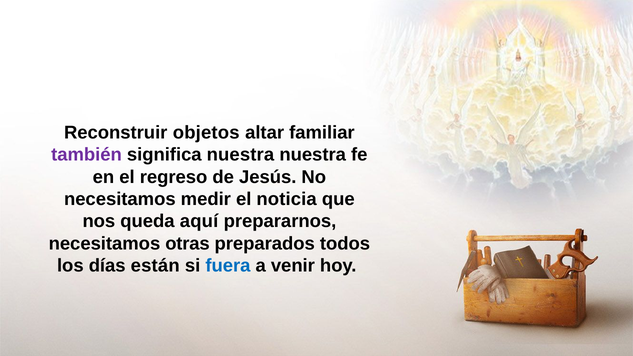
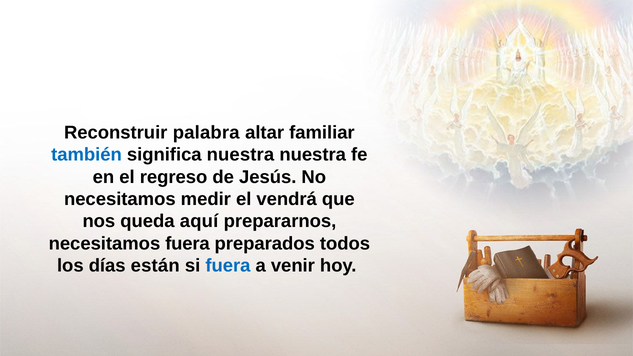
objetos: objetos -> palabra
también colour: purple -> blue
noticia: noticia -> vendrá
necesitamos otras: otras -> fuera
